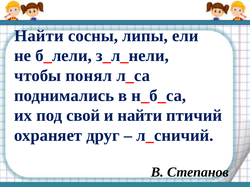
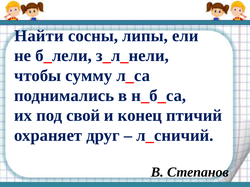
понял: понял -> сумму
и найти: найти -> конец
